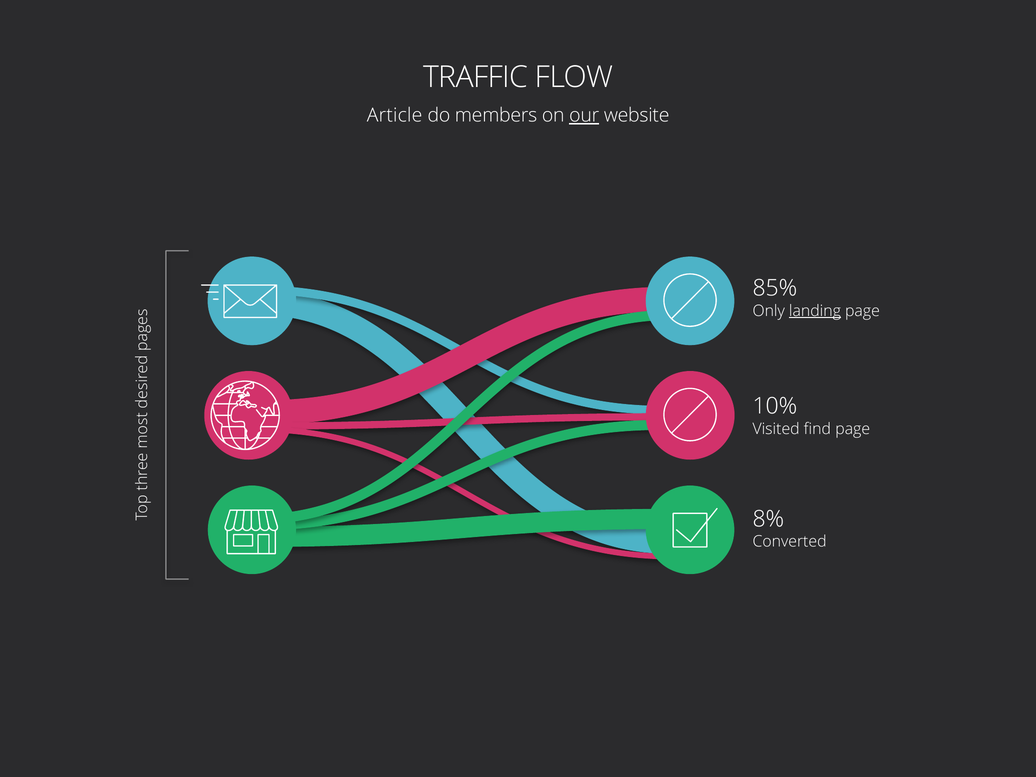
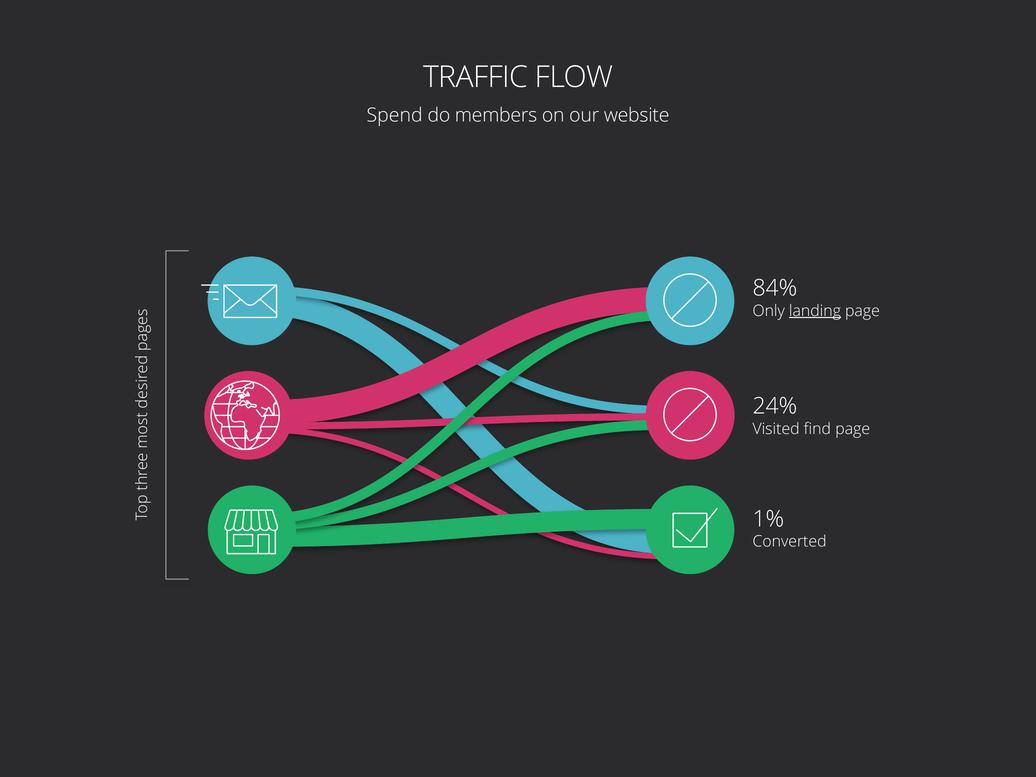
Article: Article -> Spend
our underline: present -> none
85%: 85% -> 84%
10%: 10% -> 24%
8%: 8% -> 1%
